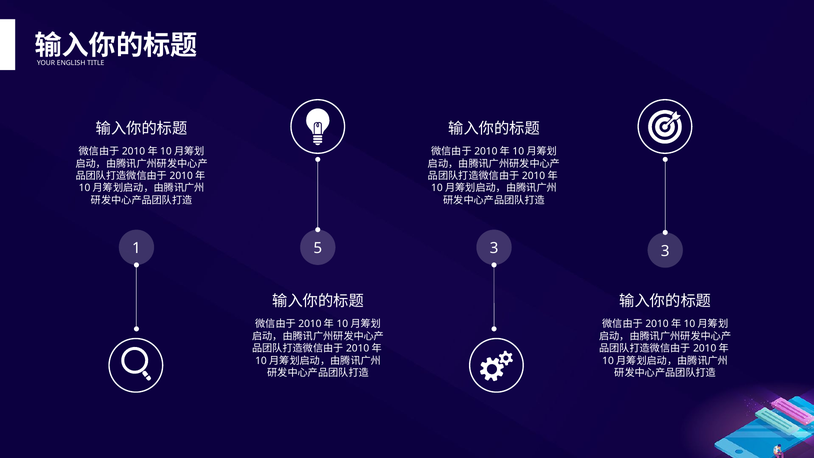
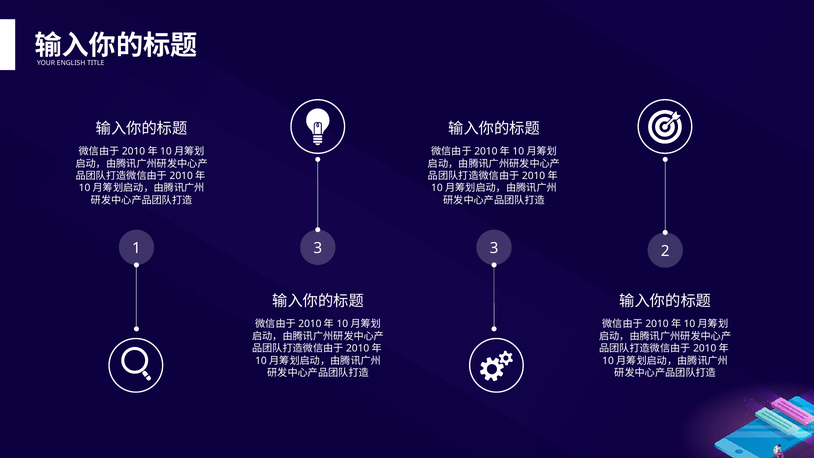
1 5: 5 -> 3
3 3: 3 -> 2
